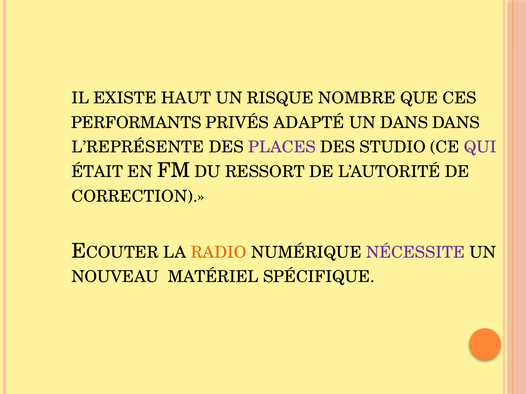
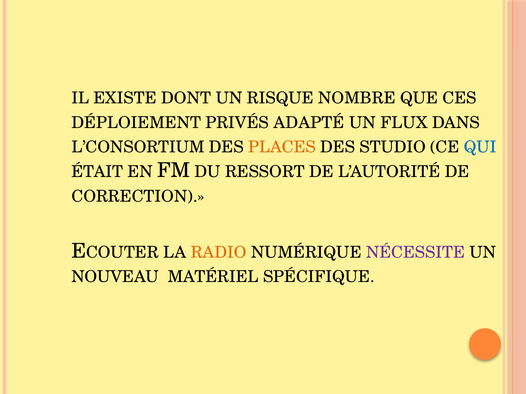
HAUT: HAUT -> DONT
PERFORMANTS: PERFORMANTS -> DÉPLOIEMENT
UN DANS: DANS -> FLUX
L’REPRÉSENTE: L’REPRÉSENTE -> L’CONSORTIUM
PLACES colour: purple -> orange
QUI colour: purple -> blue
